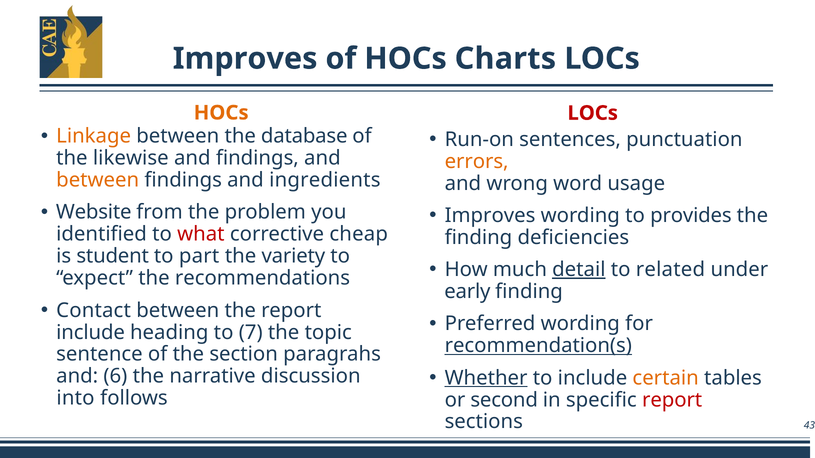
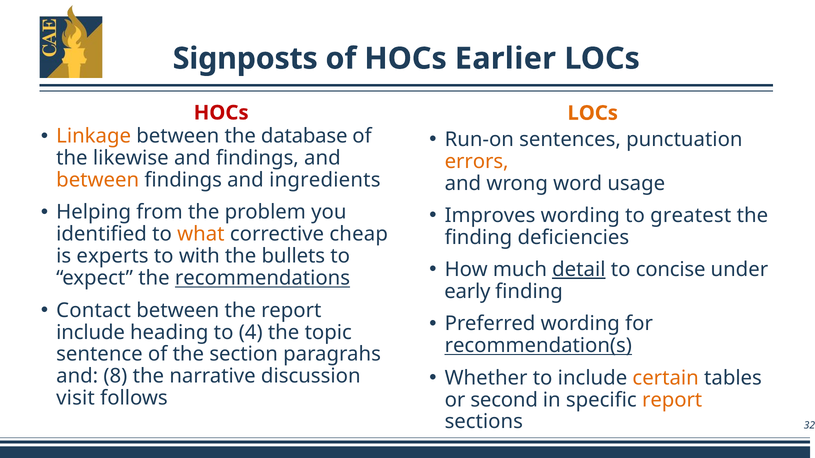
Improves at (245, 59): Improves -> Signposts
Charts: Charts -> Earlier
HOCs at (221, 113) colour: orange -> red
LOCs at (593, 113) colour: red -> orange
Website: Website -> Helping
provides: provides -> greatest
what colour: red -> orange
student: student -> experts
part: part -> with
variety: variety -> bullets
related: related -> concise
recommendations underline: none -> present
7: 7 -> 4
Whether underline: present -> none
6: 6 -> 8
into: into -> visit
report at (672, 400) colour: red -> orange
43: 43 -> 32
